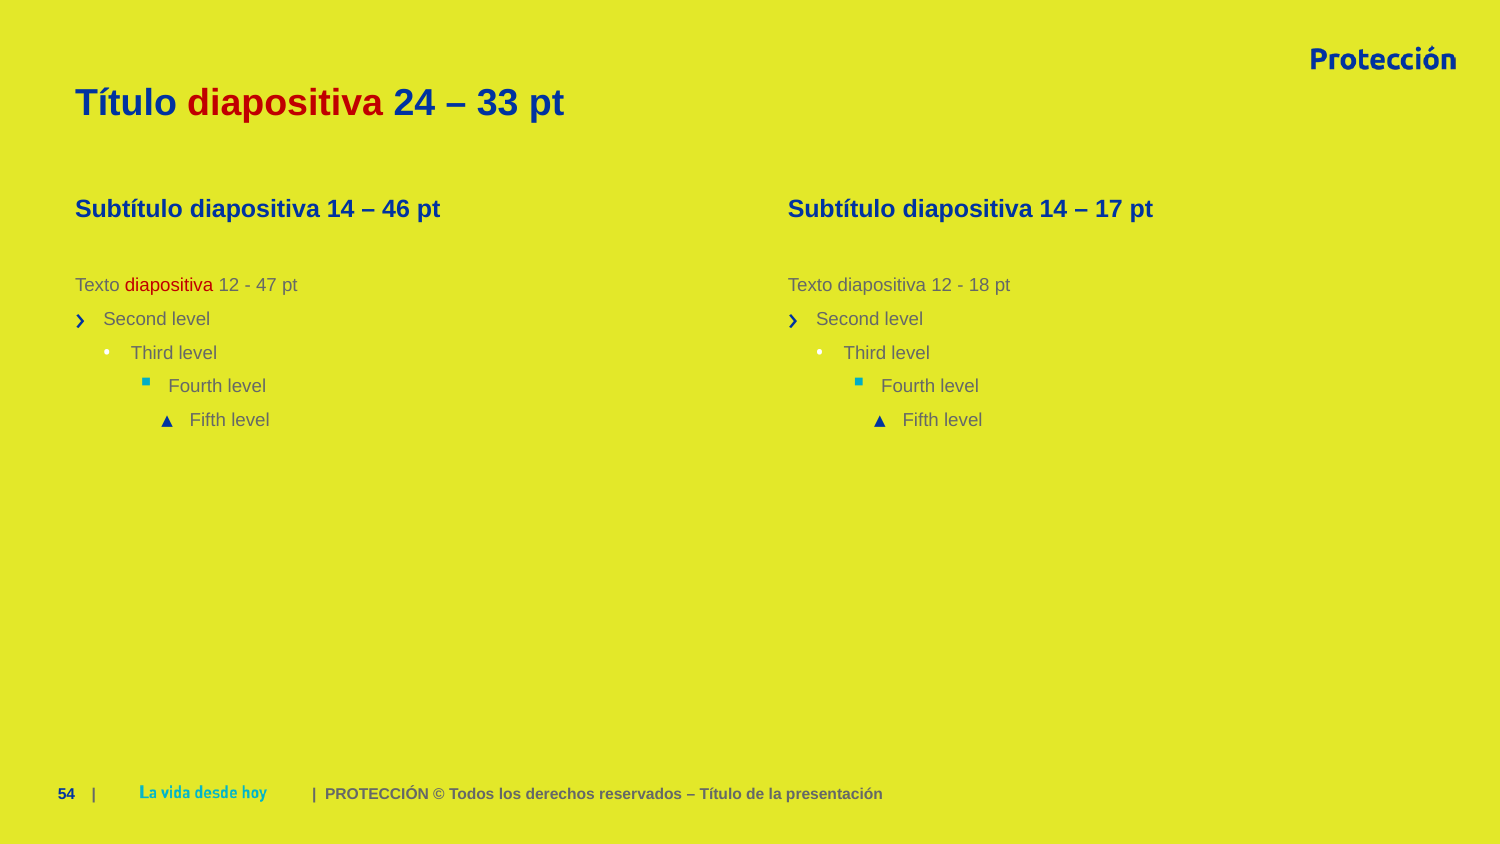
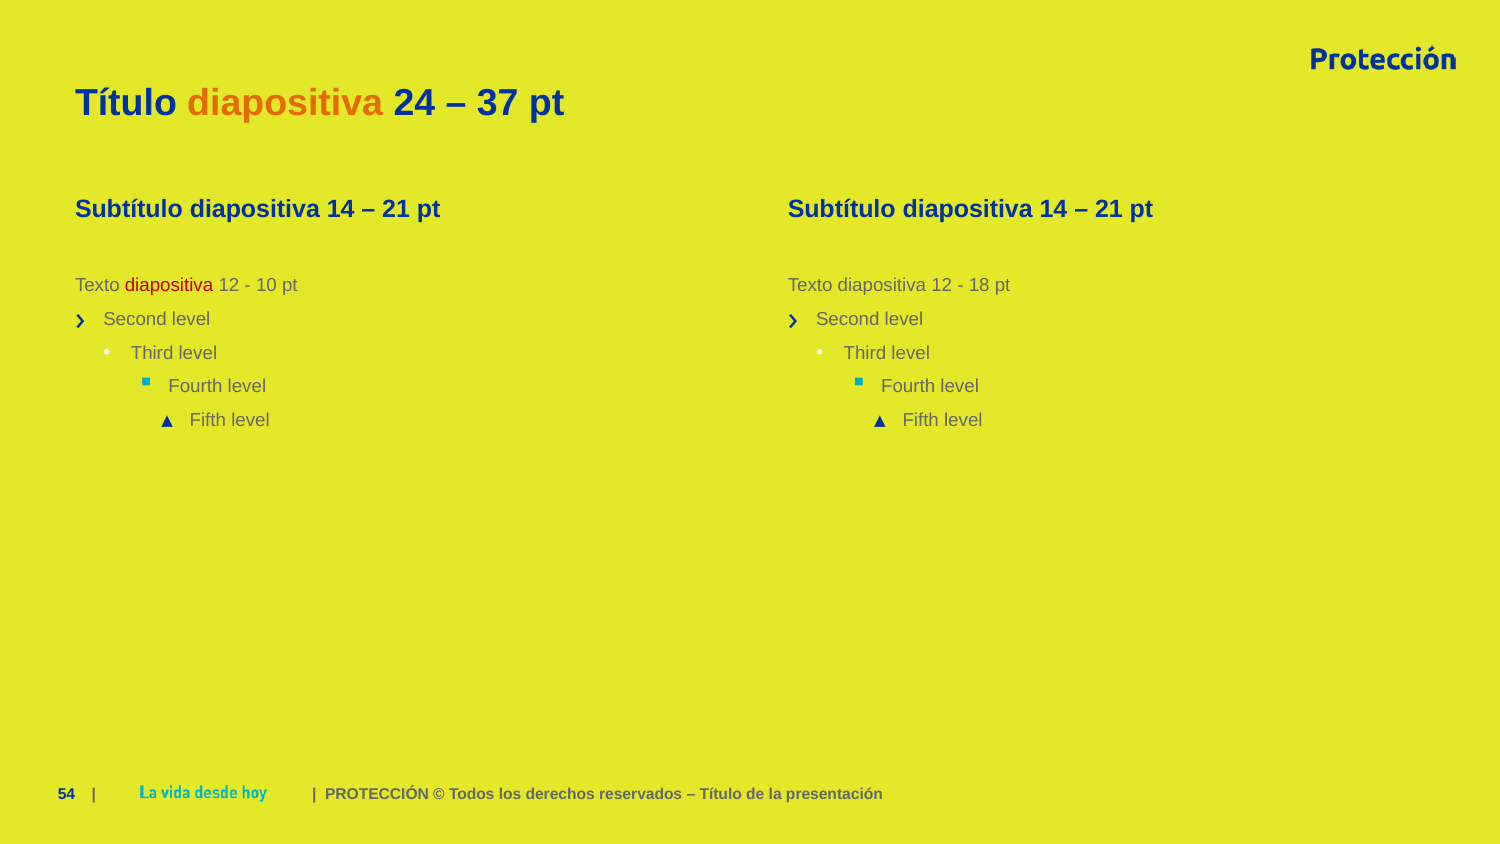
diapositiva at (285, 103) colour: red -> orange
33: 33 -> 37
46 at (396, 210): 46 -> 21
17 at (1109, 210): 17 -> 21
47: 47 -> 10
